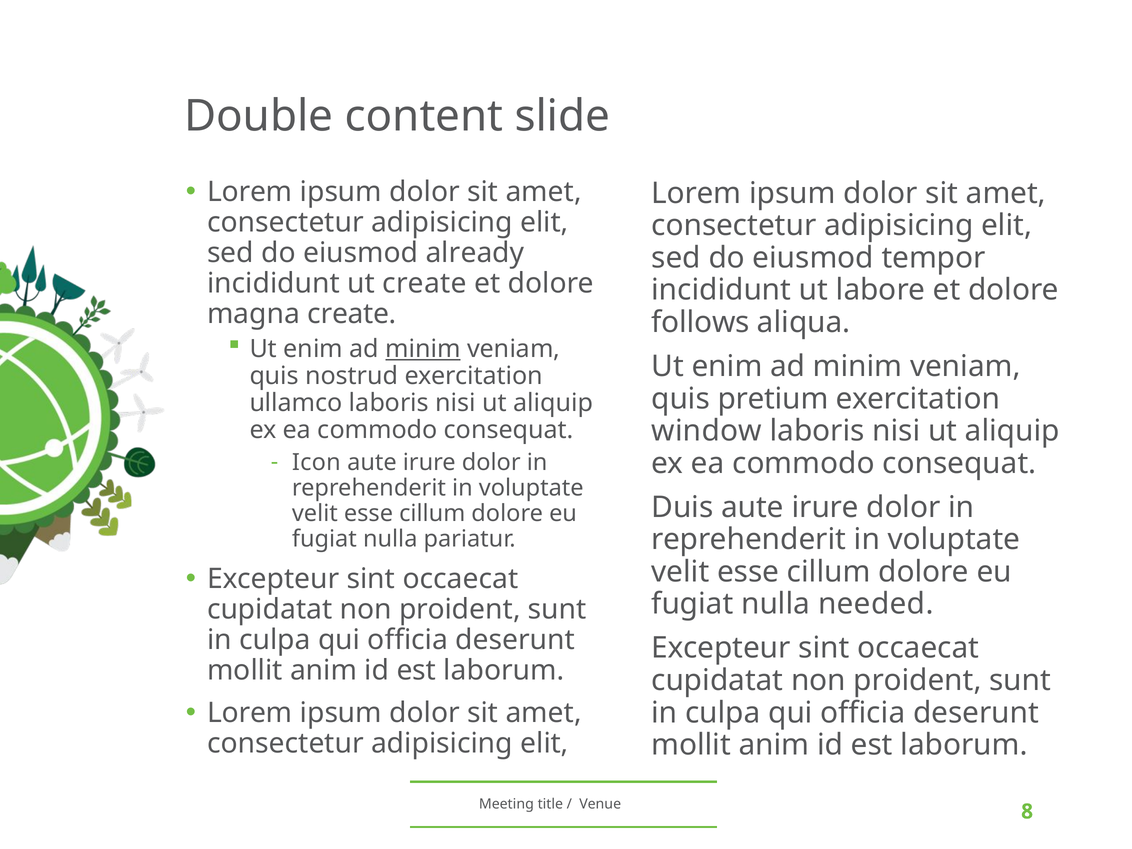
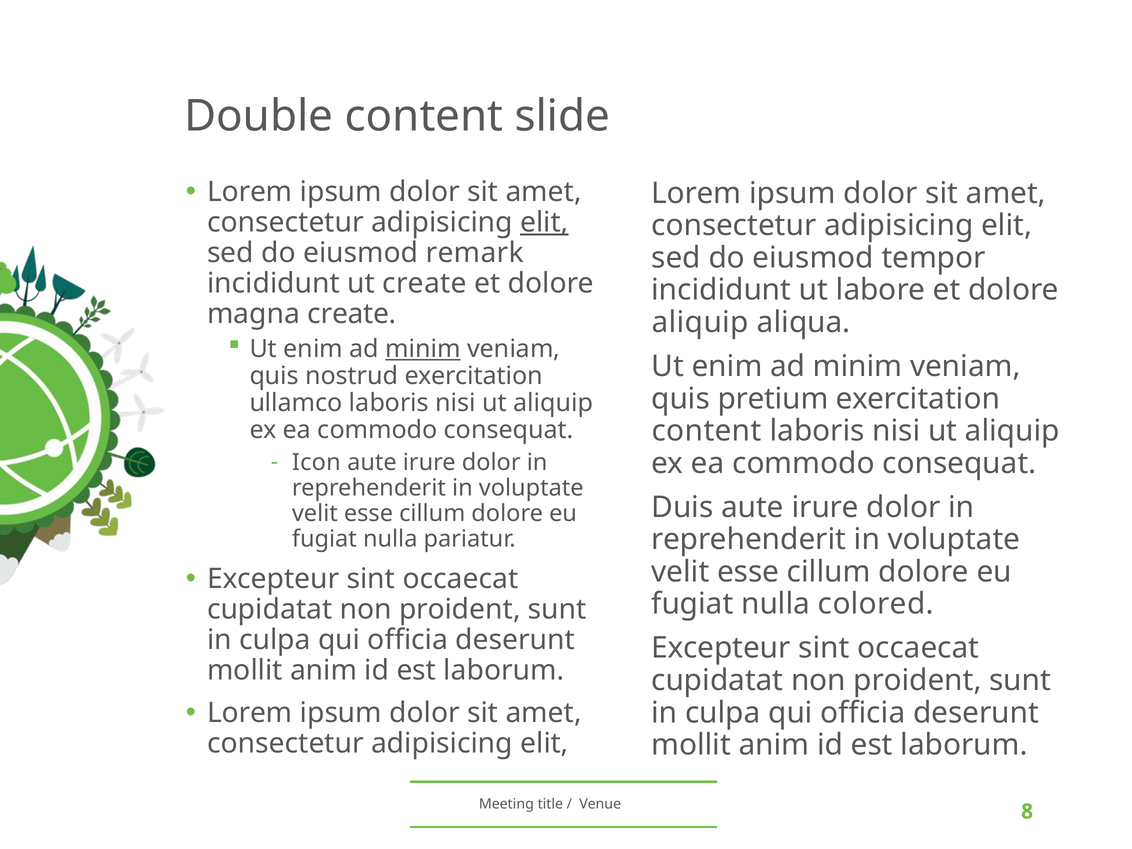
elit at (544, 222) underline: none -> present
already: already -> remark
follows at (700, 322): follows -> aliquip
window at (707, 431): window -> content
needed: needed -> colored
